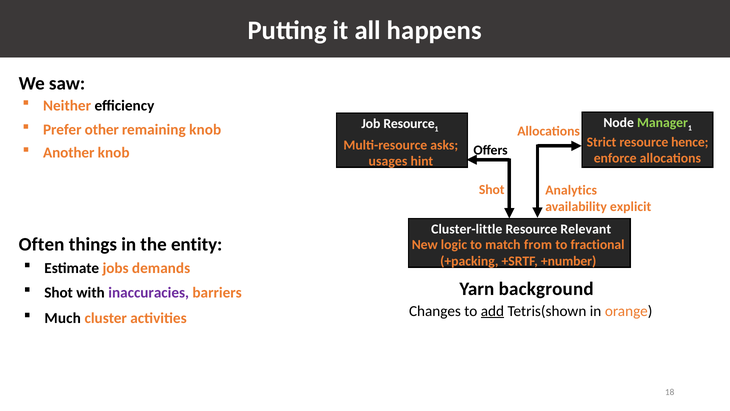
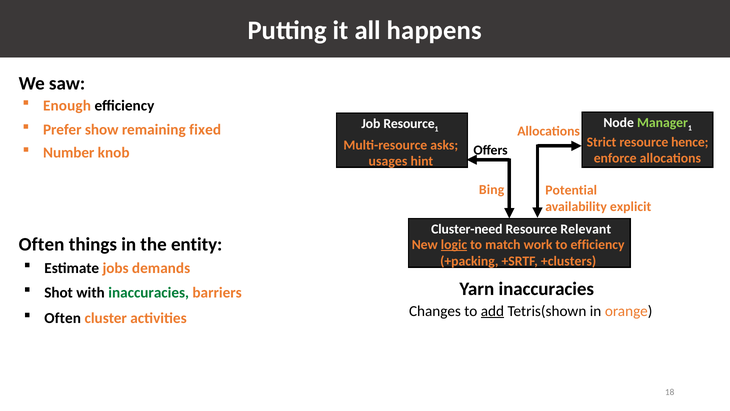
Neither: Neither -> Enough
other: other -> show
remaining knob: knob -> fixed
Another: Another -> Number
Shot at (492, 190): Shot -> Bing
Analytics: Analytics -> Potential
Cluster-little: Cluster-little -> Cluster-need
logic underline: none -> present
from: from -> work
to fractional: fractional -> efficiency
+number: +number -> +clusters
Yarn background: background -> inaccuracies
inaccuracies at (149, 292) colour: purple -> green
Much at (63, 318): Much -> Often
